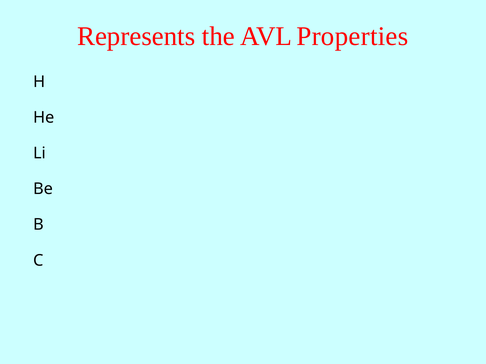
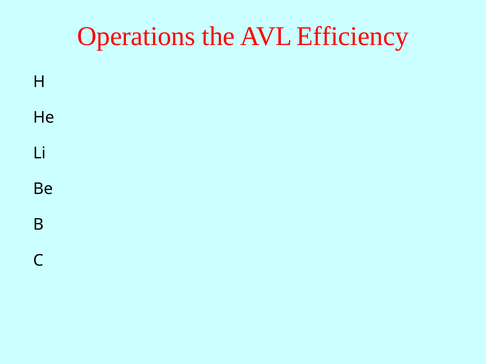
Represents: Represents -> Operations
Properties: Properties -> Efficiency
